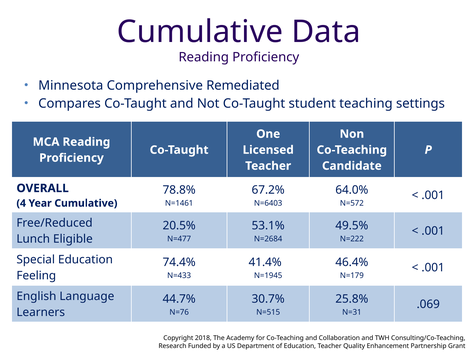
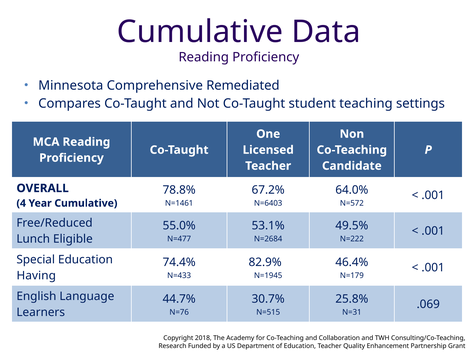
20.5%: 20.5% -> 55.0%
41.4%: 41.4% -> 82.9%
Feeling: Feeling -> Having
